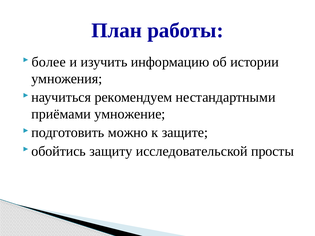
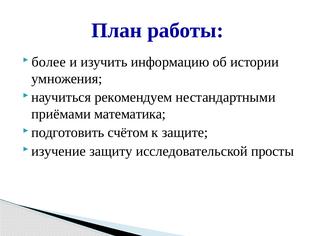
умножение: умножение -> математика
можно: можно -> счётом
обойтись: обойтись -> изучение
